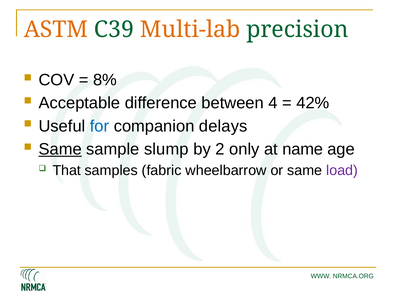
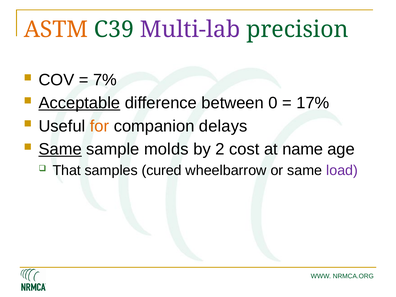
Multi-lab colour: orange -> purple
8%: 8% -> 7%
Acceptable underline: none -> present
4: 4 -> 0
42%: 42% -> 17%
for colour: blue -> orange
slump: slump -> molds
only: only -> cost
fabric: fabric -> cured
